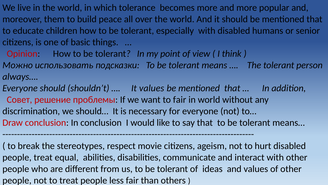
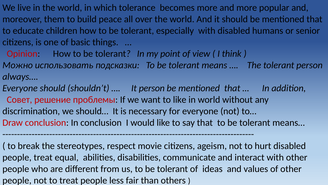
It values: values -> person
to fair: fair -> like
